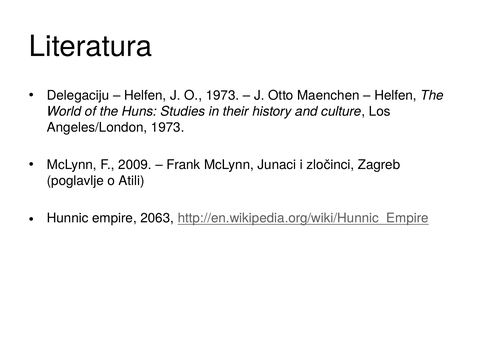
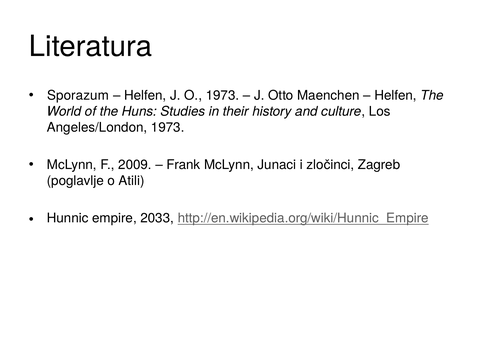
Delegaciju: Delegaciju -> Sporazum
2063: 2063 -> 2033
